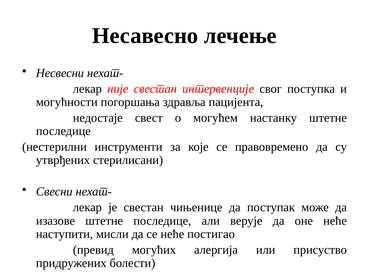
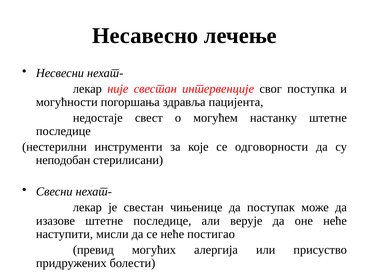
правовремено: правовремено -> одговорности
утврђених: утврђених -> неподобан
